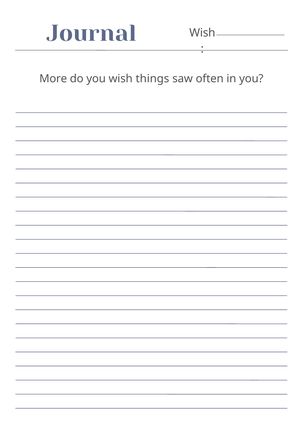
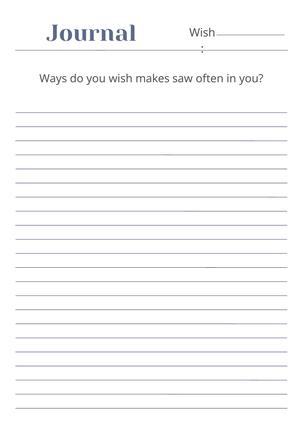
More: More -> Ways
things: things -> makes
